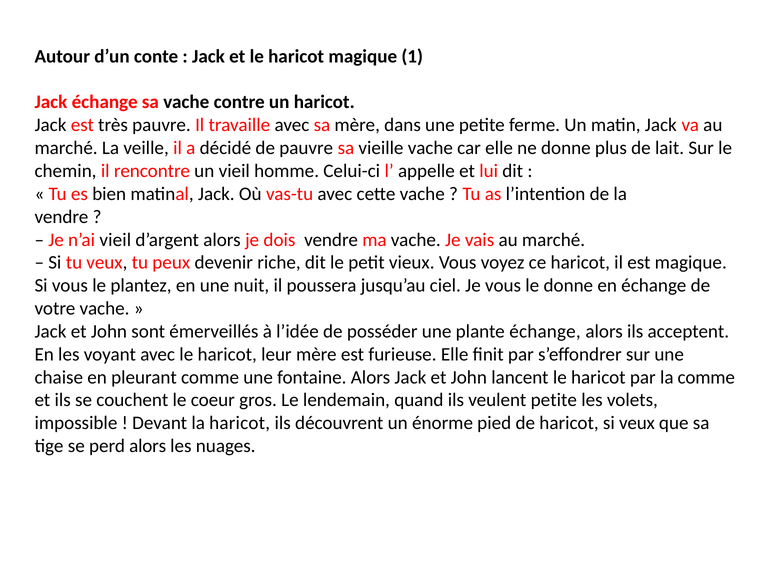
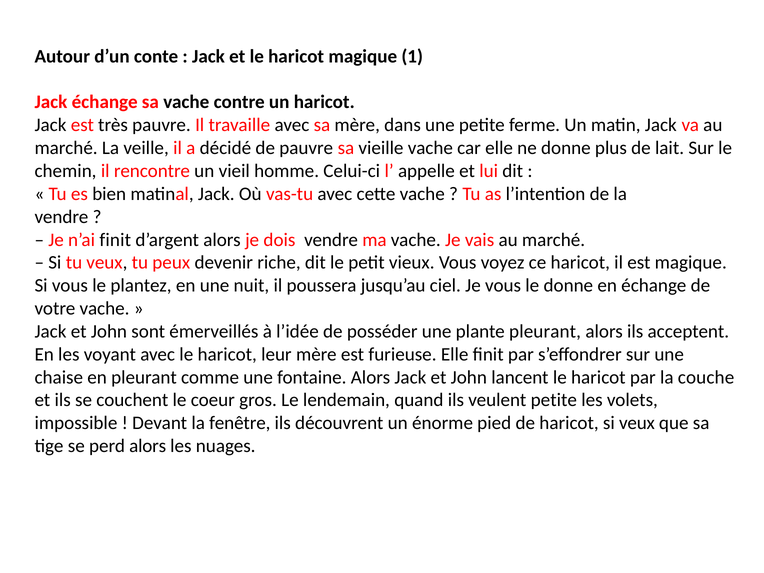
n’ai vieil: vieil -> finit
plante échange: échange -> pleurant
la comme: comme -> couche
la haricot: haricot -> fenêtre
